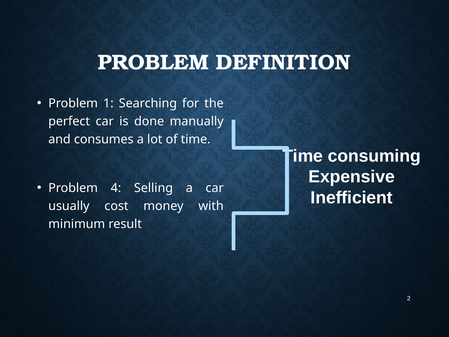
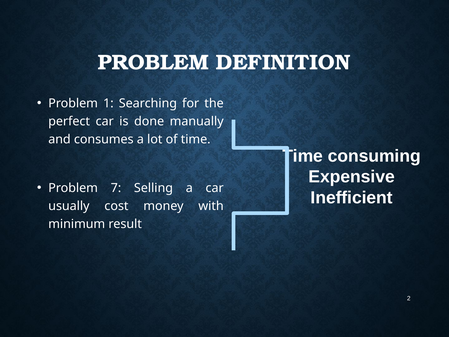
4: 4 -> 7
